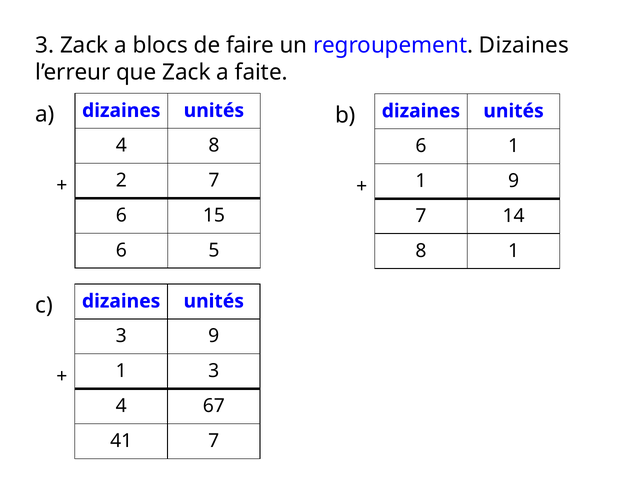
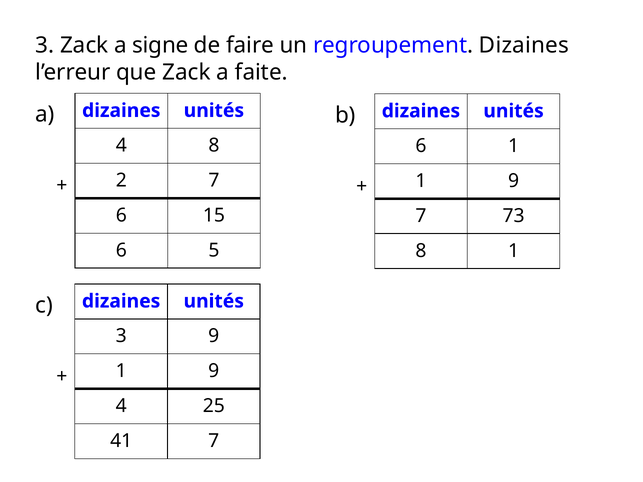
blocs: blocs -> signe
14: 14 -> 73
3 at (214, 371): 3 -> 9
67: 67 -> 25
